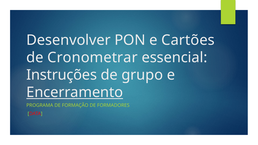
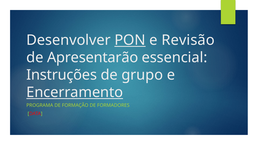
PON underline: none -> present
Cartões: Cartões -> Revisão
Cronometrar: Cronometrar -> Apresentarão
